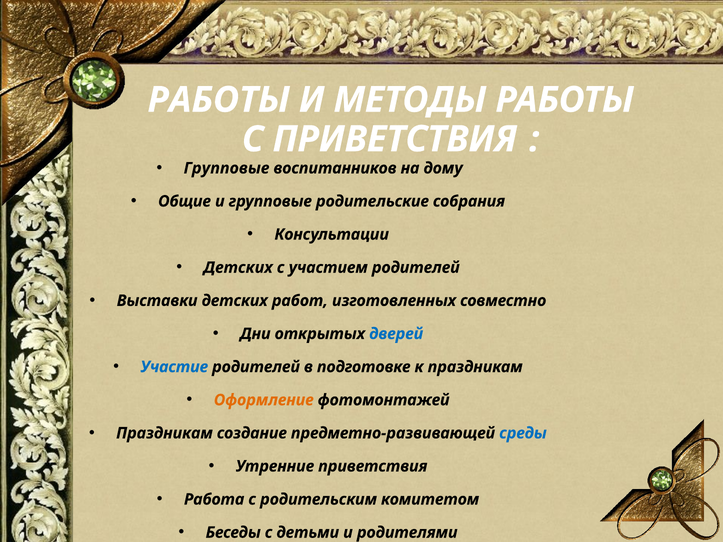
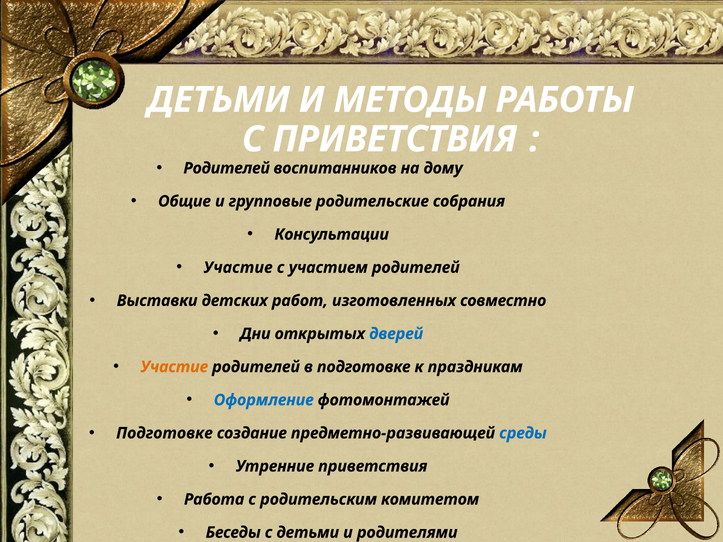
РАБОТЫ at (219, 100): РАБОТЫ -> ДЕТЬМИ
Групповые at (226, 168): Групповые -> Родителей
Детских at (238, 268): Детских -> Участие
Участие at (174, 367) colour: blue -> orange
Оформление colour: orange -> blue
Праздникам at (165, 433): Праздникам -> Подготовке
